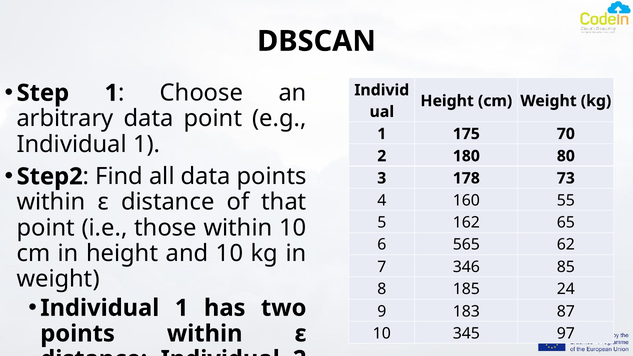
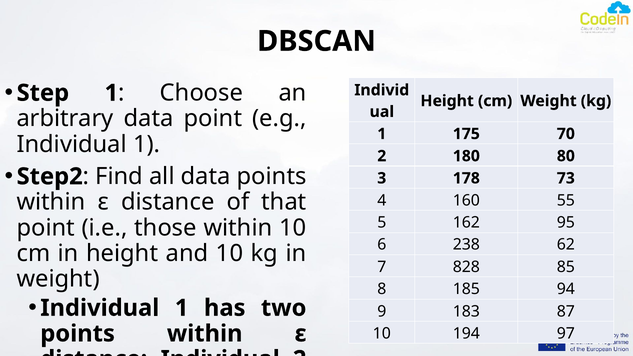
65: 65 -> 95
565: 565 -> 238
346: 346 -> 828
24: 24 -> 94
345: 345 -> 194
